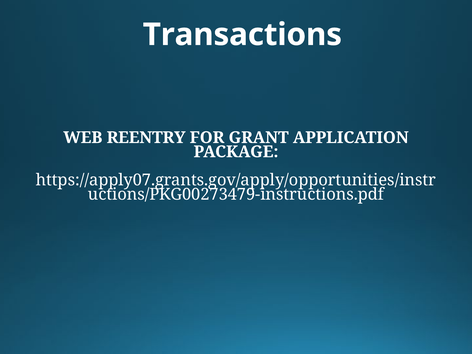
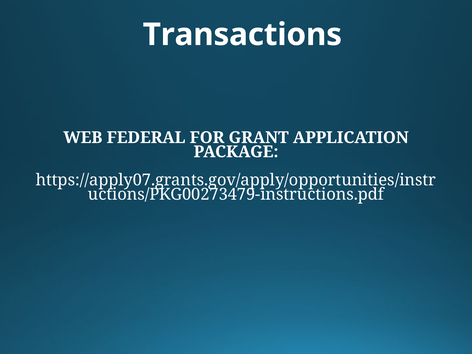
REENTRY: REENTRY -> FEDERAL
